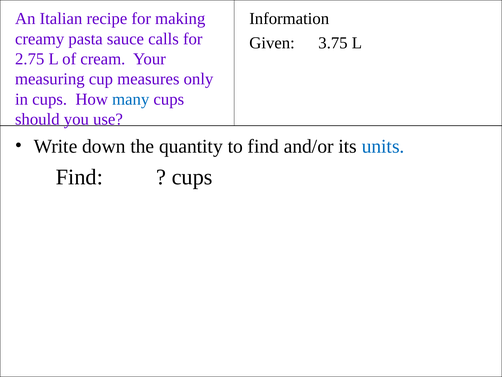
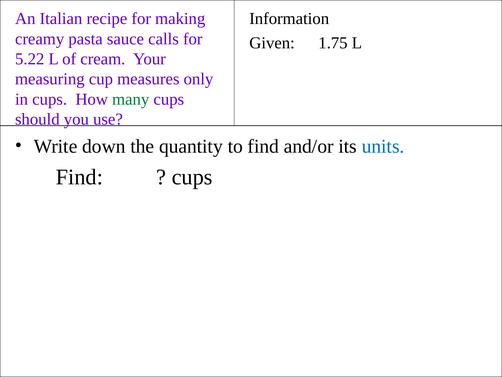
3.75: 3.75 -> 1.75
2.75: 2.75 -> 5.22
many colour: blue -> green
